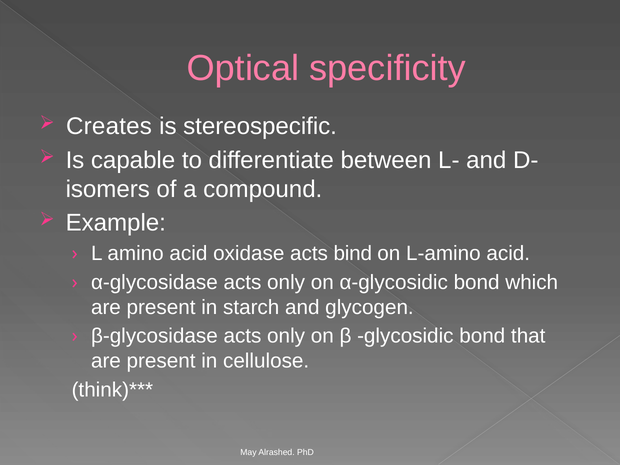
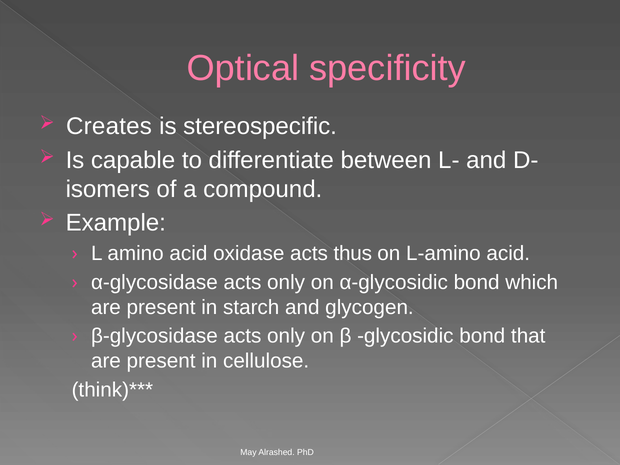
bind: bind -> thus
